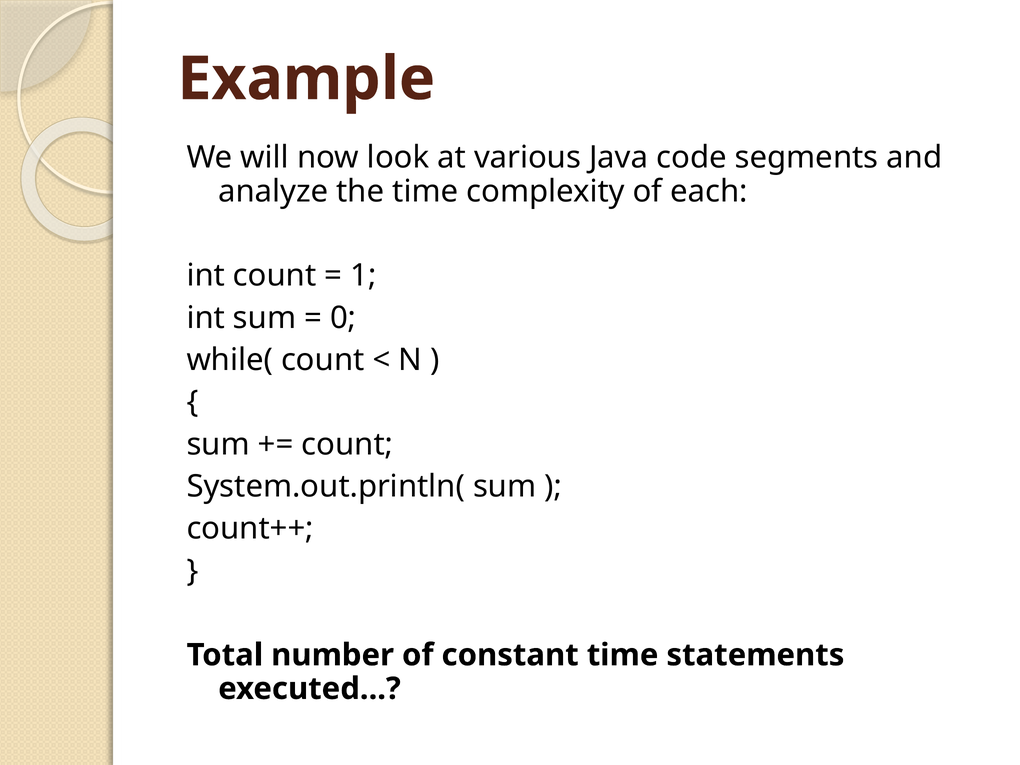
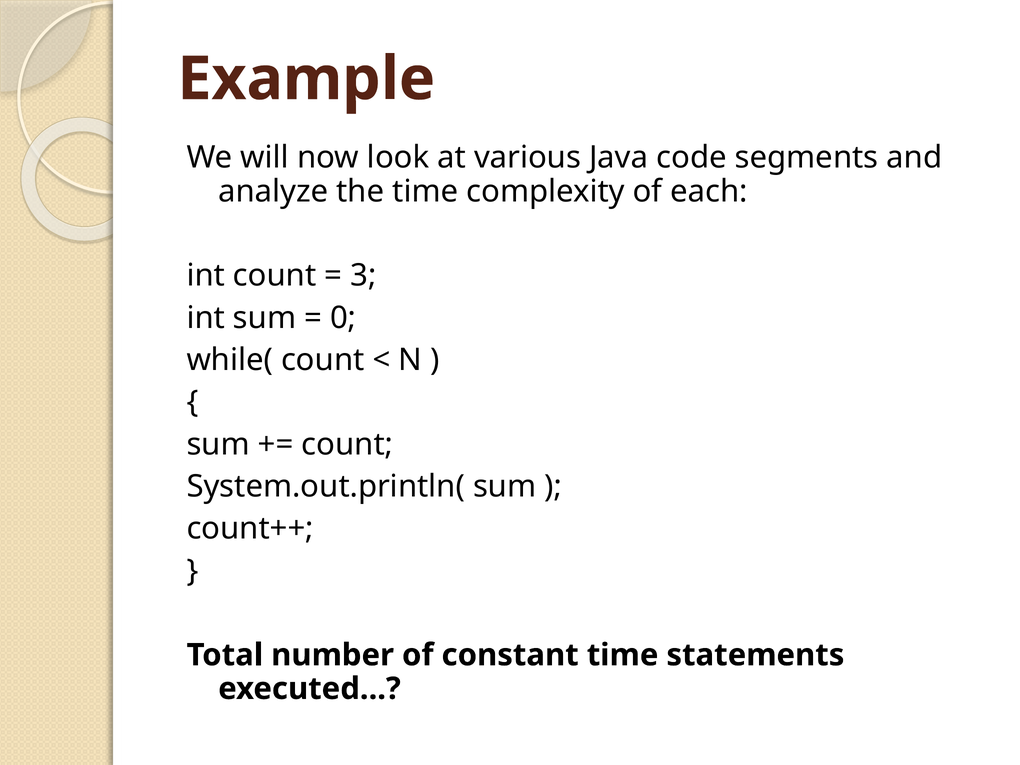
1: 1 -> 3
